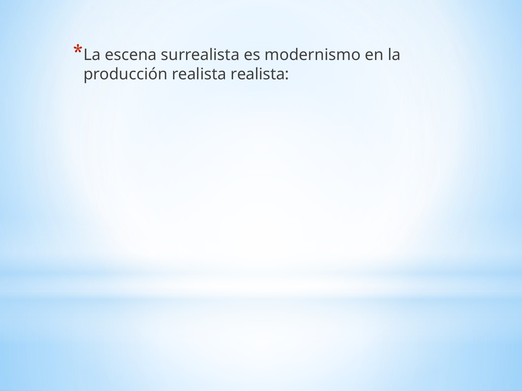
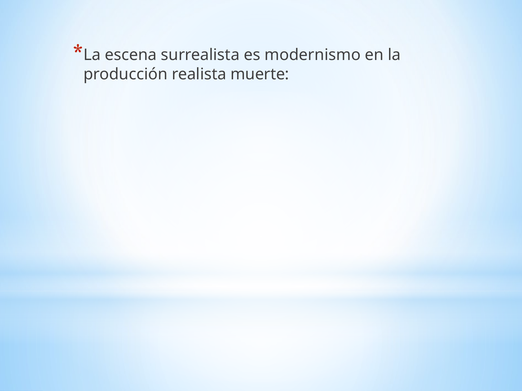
realista realista: realista -> muerte
